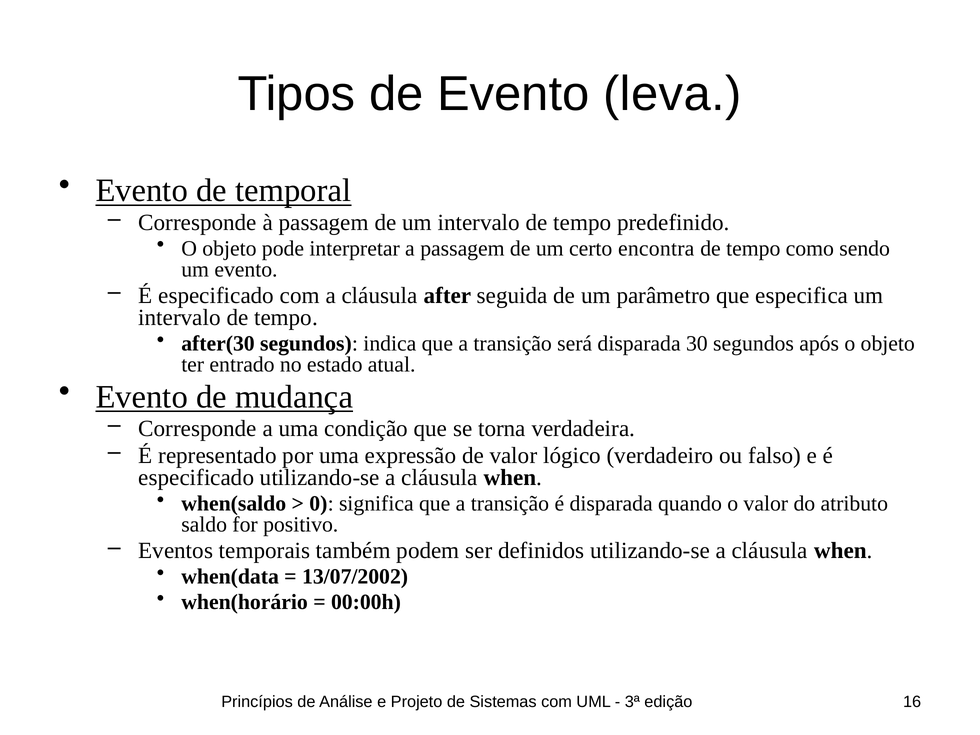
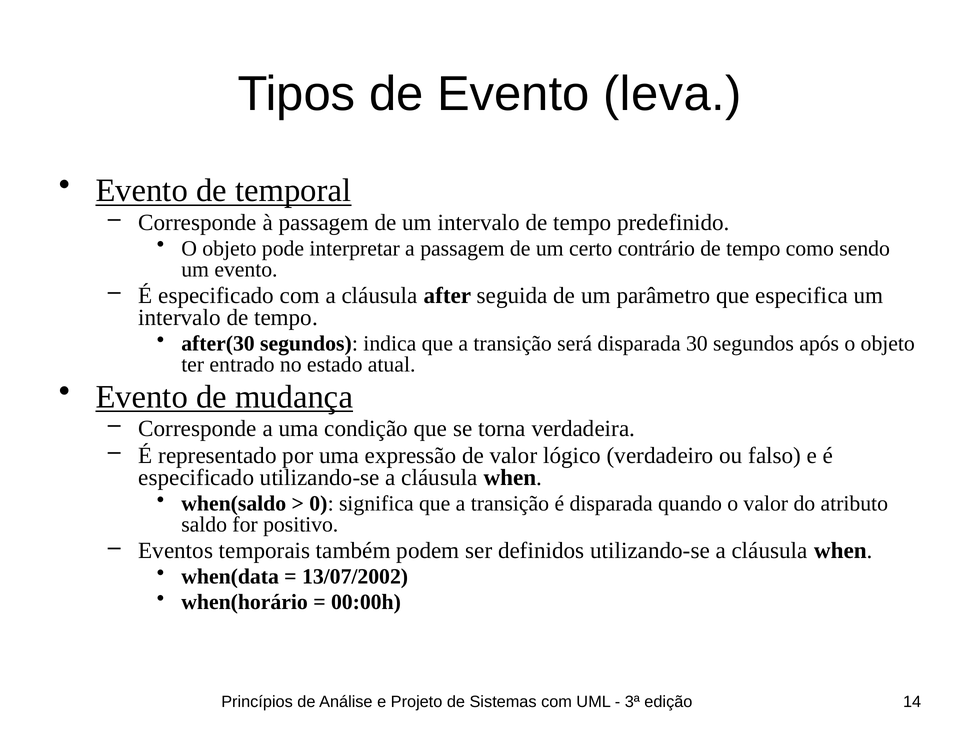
encontra: encontra -> contrário
16: 16 -> 14
